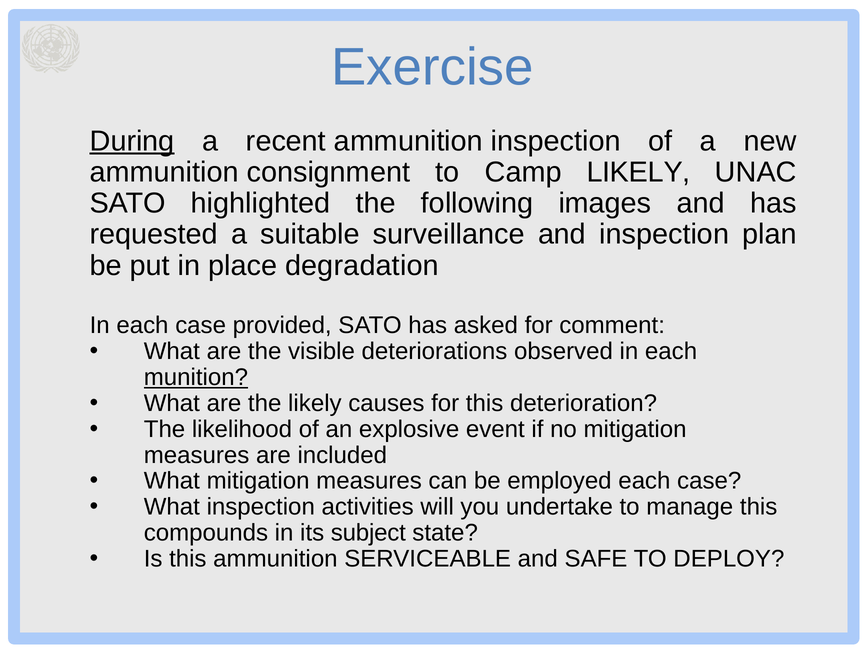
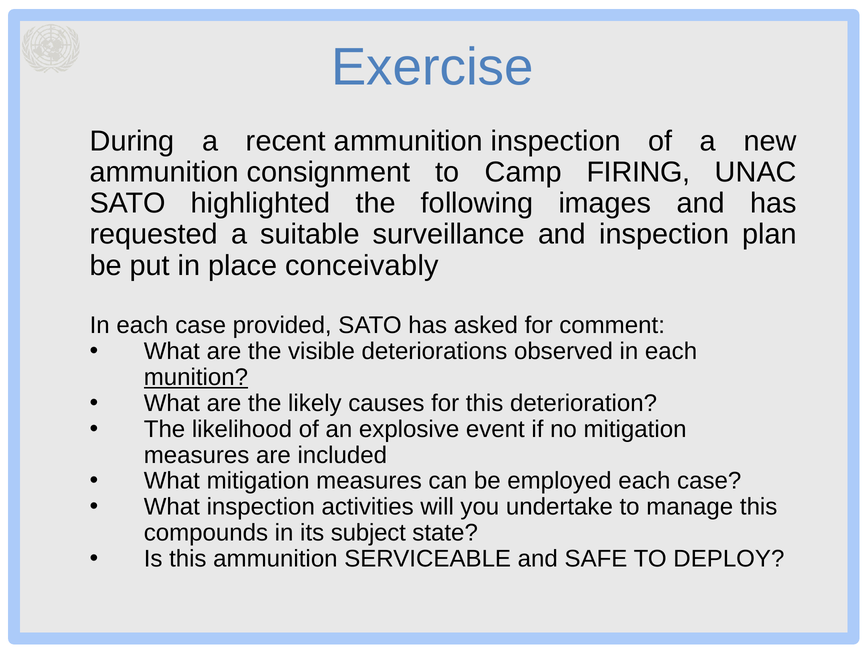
During underline: present -> none
Camp LIKELY: LIKELY -> FIRING
degradation: degradation -> conceivably
